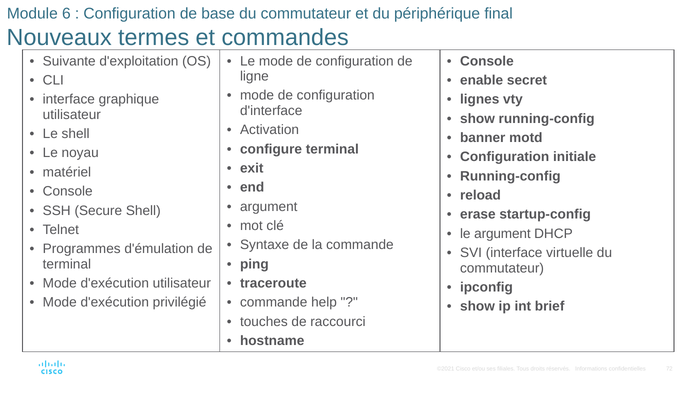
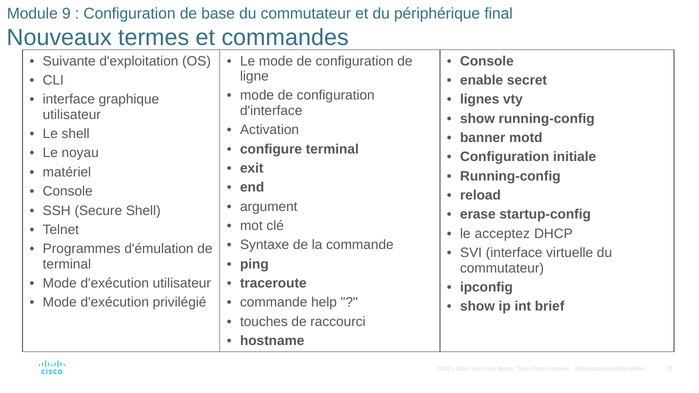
6: 6 -> 9
le argument: argument -> acceptez
